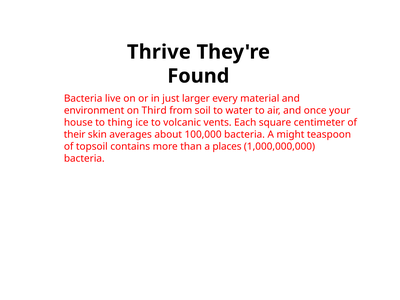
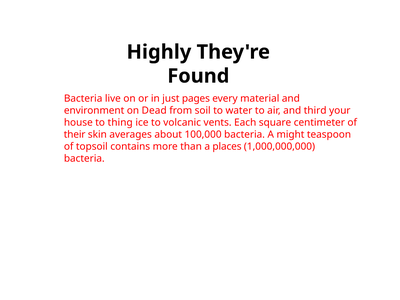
Thrive: Thrive -> Highly
larger: larger -> pages
Third: Third -> Dead
once: once -> third
